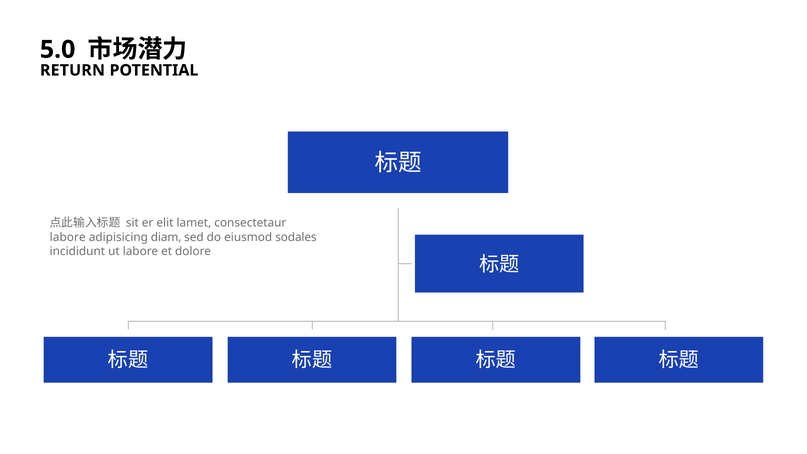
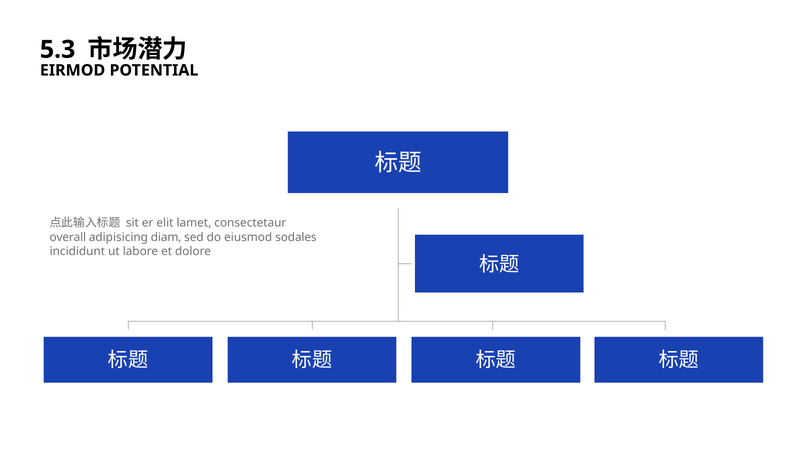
5.0: 5.0 -> 5.3
RETURN: RETURN -> EIRMOD
labore at (68, 237): labore -> overall
